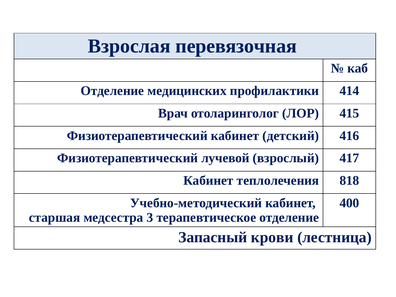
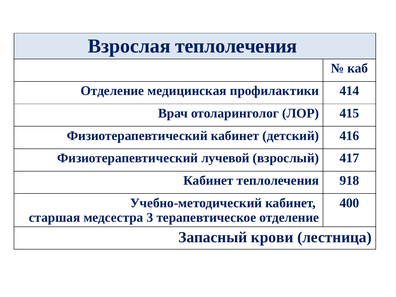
Взрослая перевязочная: перевязочная -> теплолечения
медицинских: медицинских -> медицинская
818: 818 -> 918
